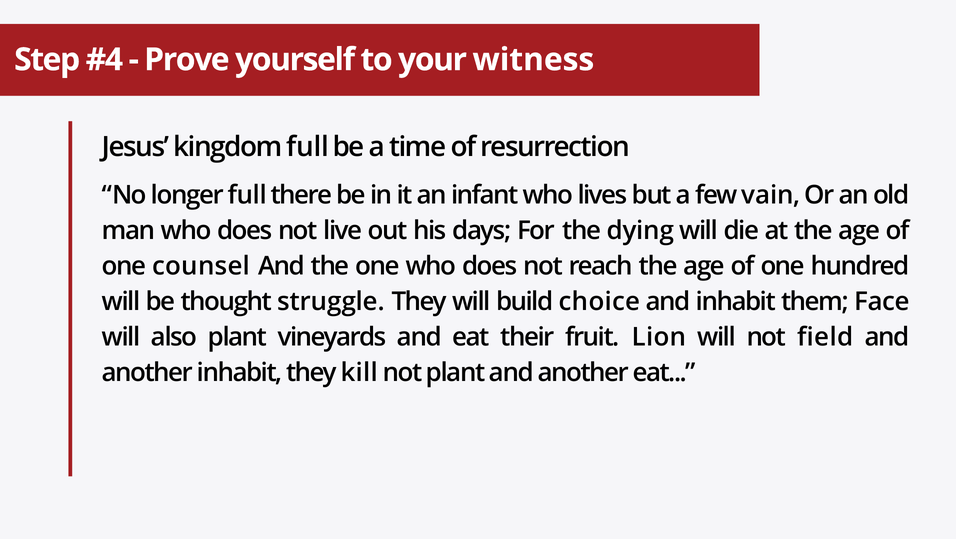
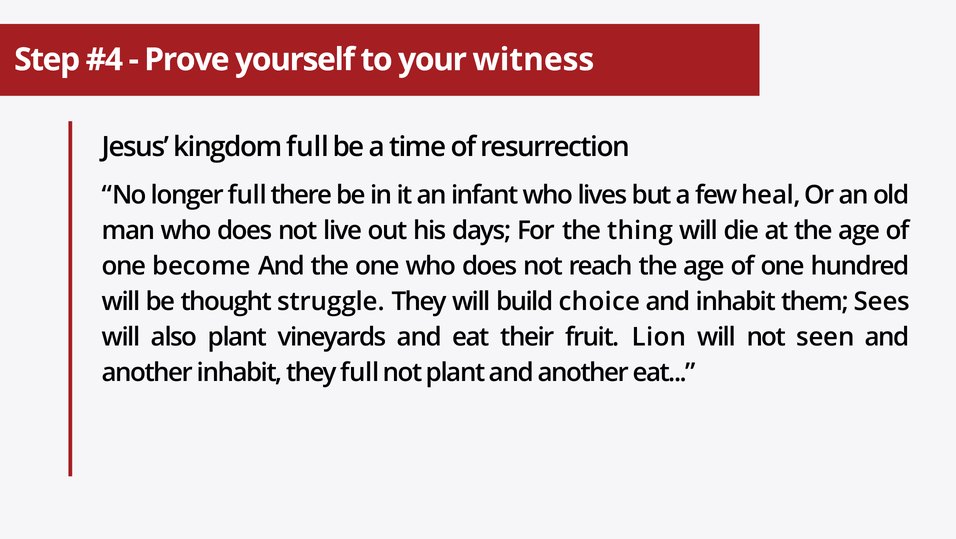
vain: vain -> heal
dying: dying -> thing
counsel: counsel -> become
Face: Face -> Sees
field: field -> seen
they kill: kill -> full
